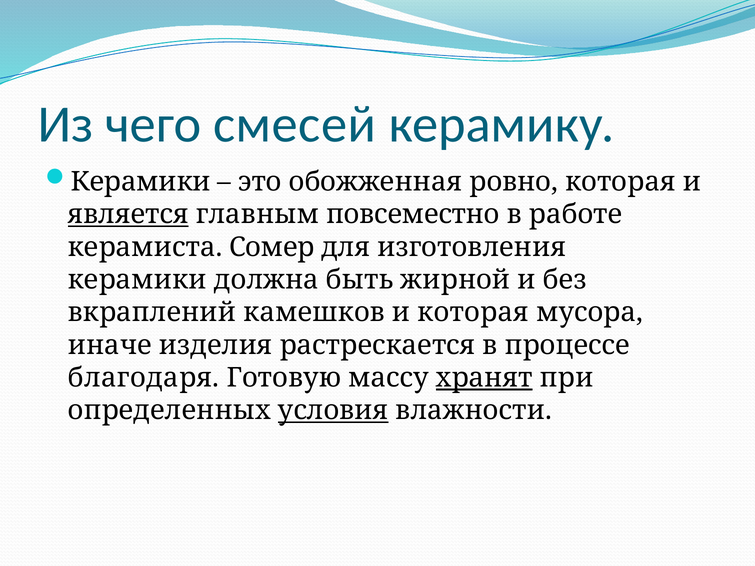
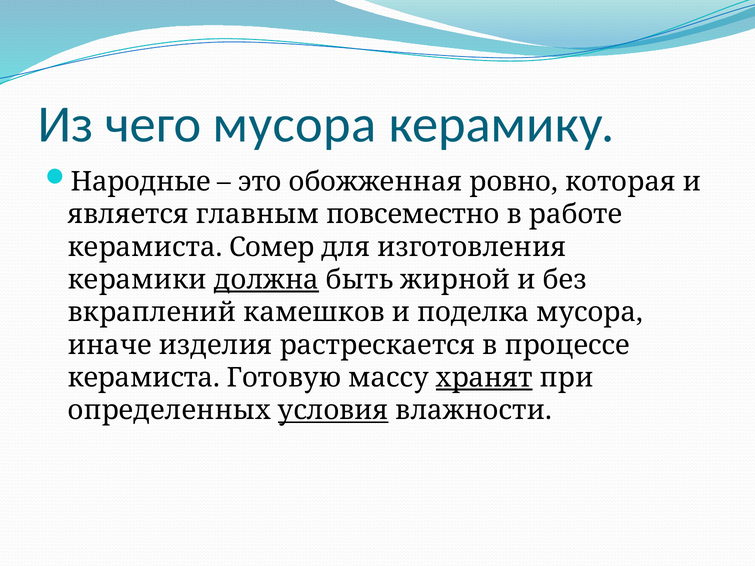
чего смесей: смесей -> мусора
Керамики at (141, 182): Керамики -> Народные
является underline: present -> none
должна underline: none -> present
и которая: которая -> поделка
благодаря at (144, 378): благодаря -> керамиста
